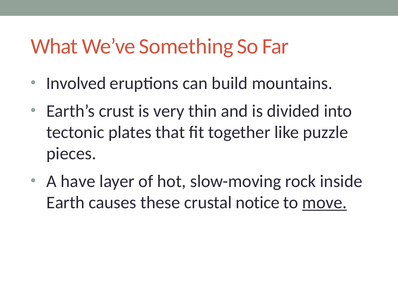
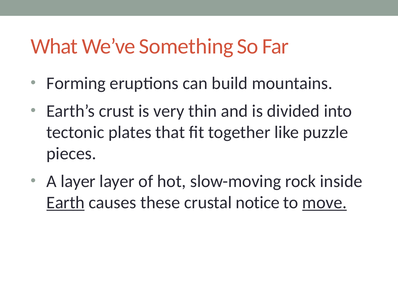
Involved: Involved -> Forming
A have: have -> layer
Earth underline: none -> present
